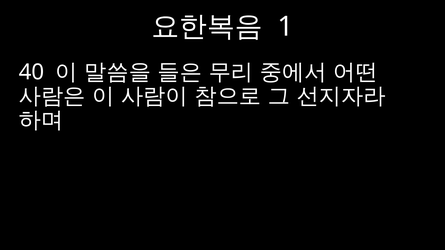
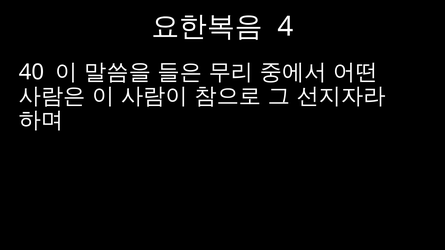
1: 1 -> 4
